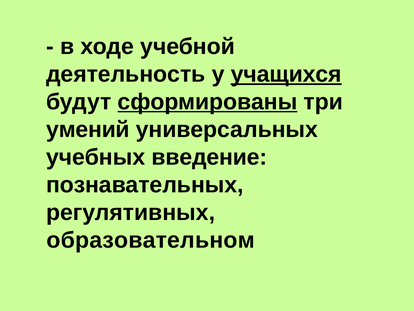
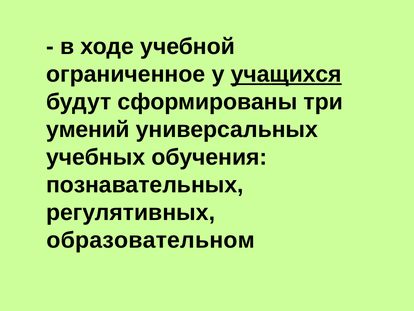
деятельность: деятельность -> ограниченное
сформированы underline: present -> none
введение: введение -> обучения
